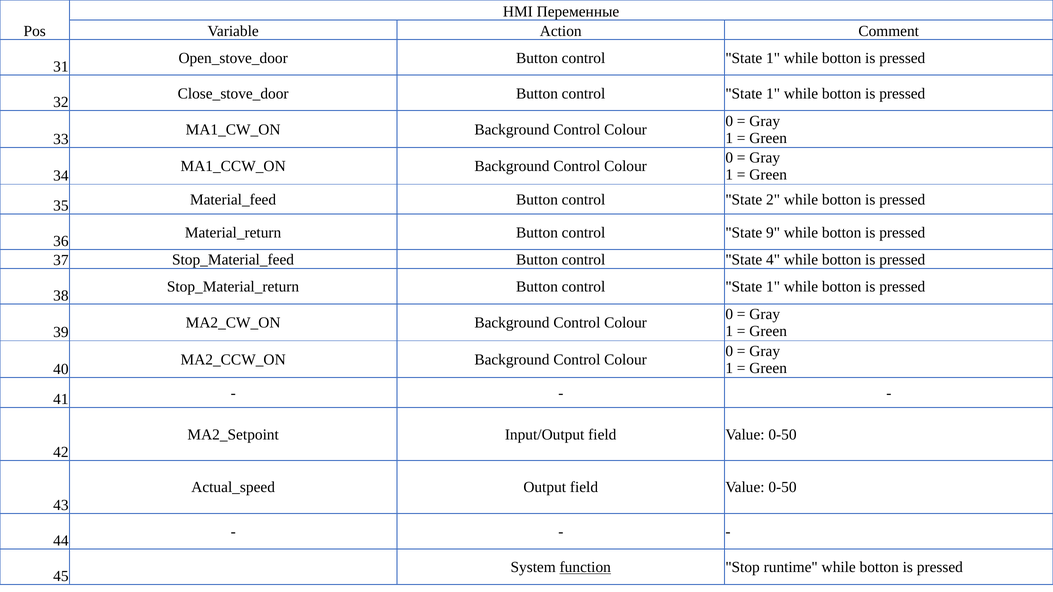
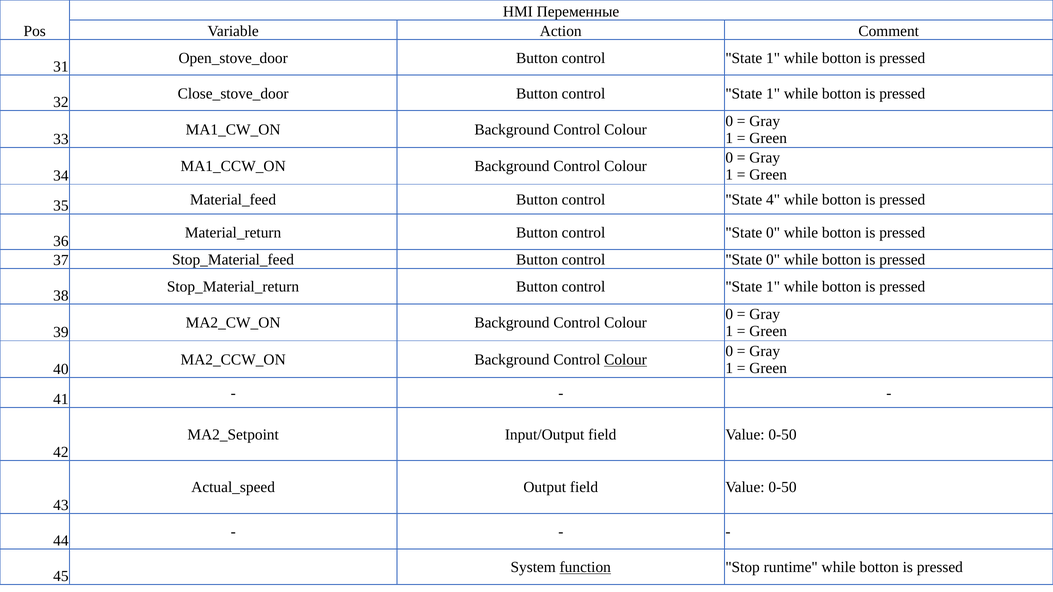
2: 2 -> 4
9 at (773, 233): 9 -> 0
4 at (773, 260): 4 -> 0
Colour at (625, 360) underline: none -> present
